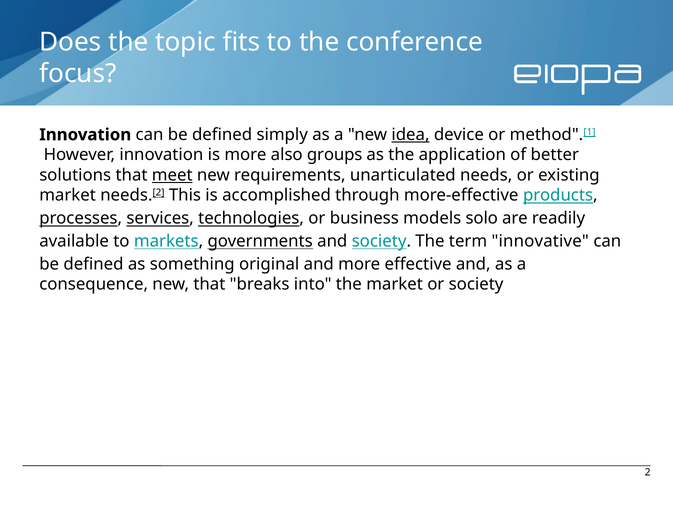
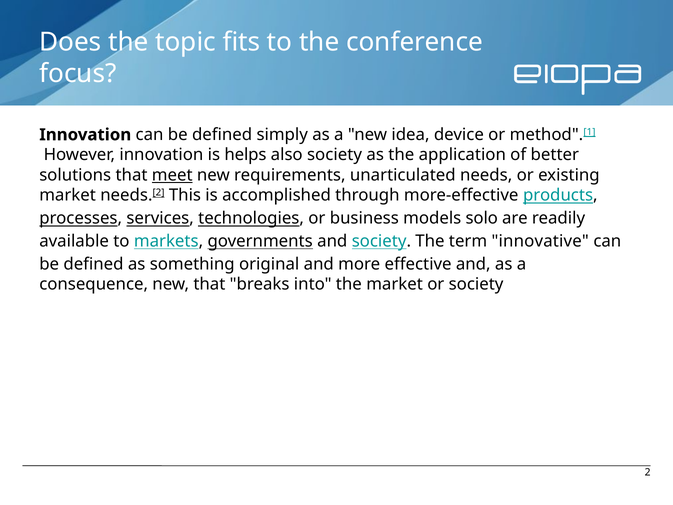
idea underline: present -> none
is more: more -> helps
also groups: groups -> society
